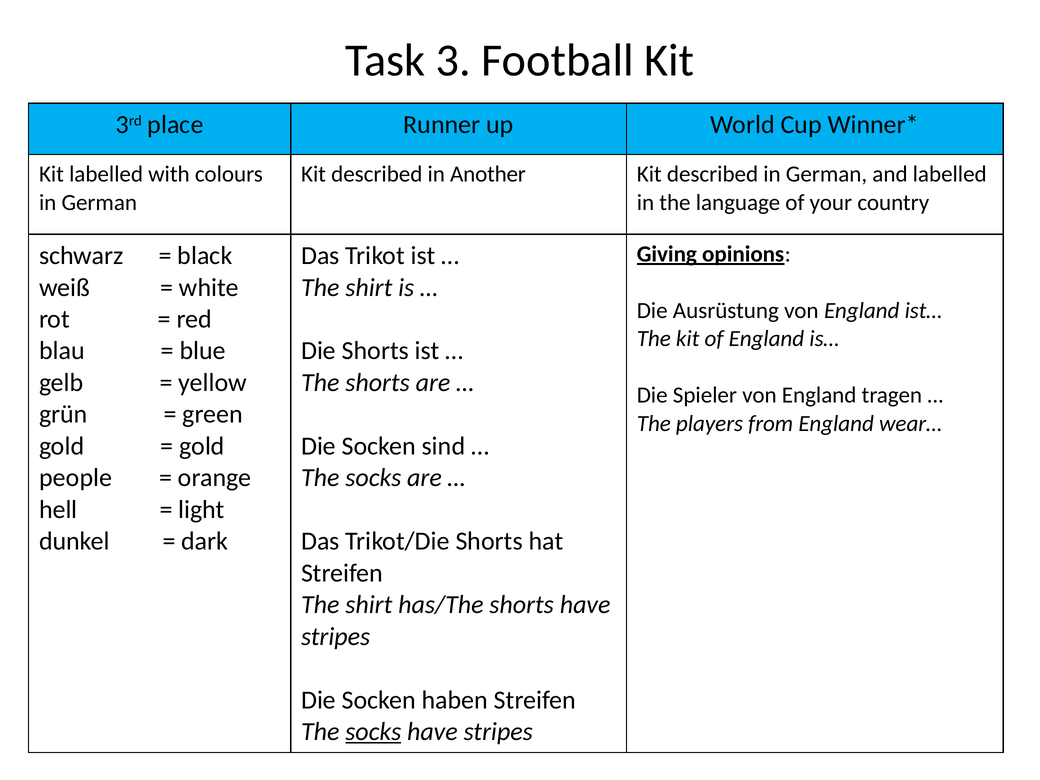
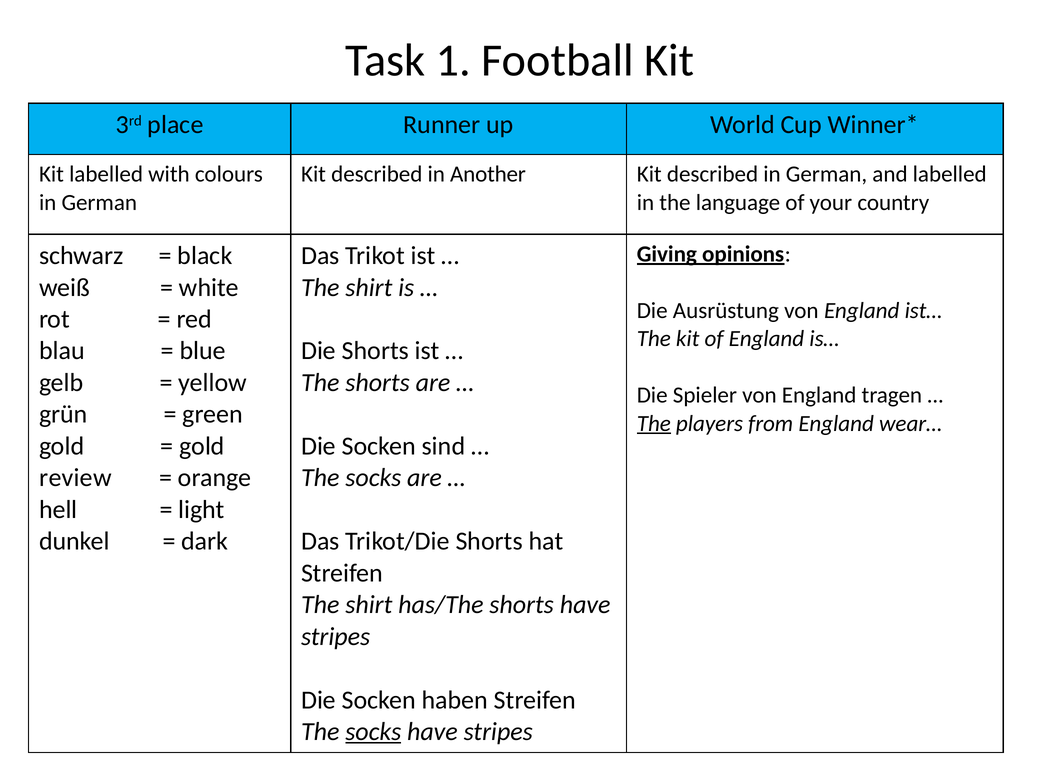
3: 3 -> 1
The at (654, 423) underline: none -> present
people: people -> review
